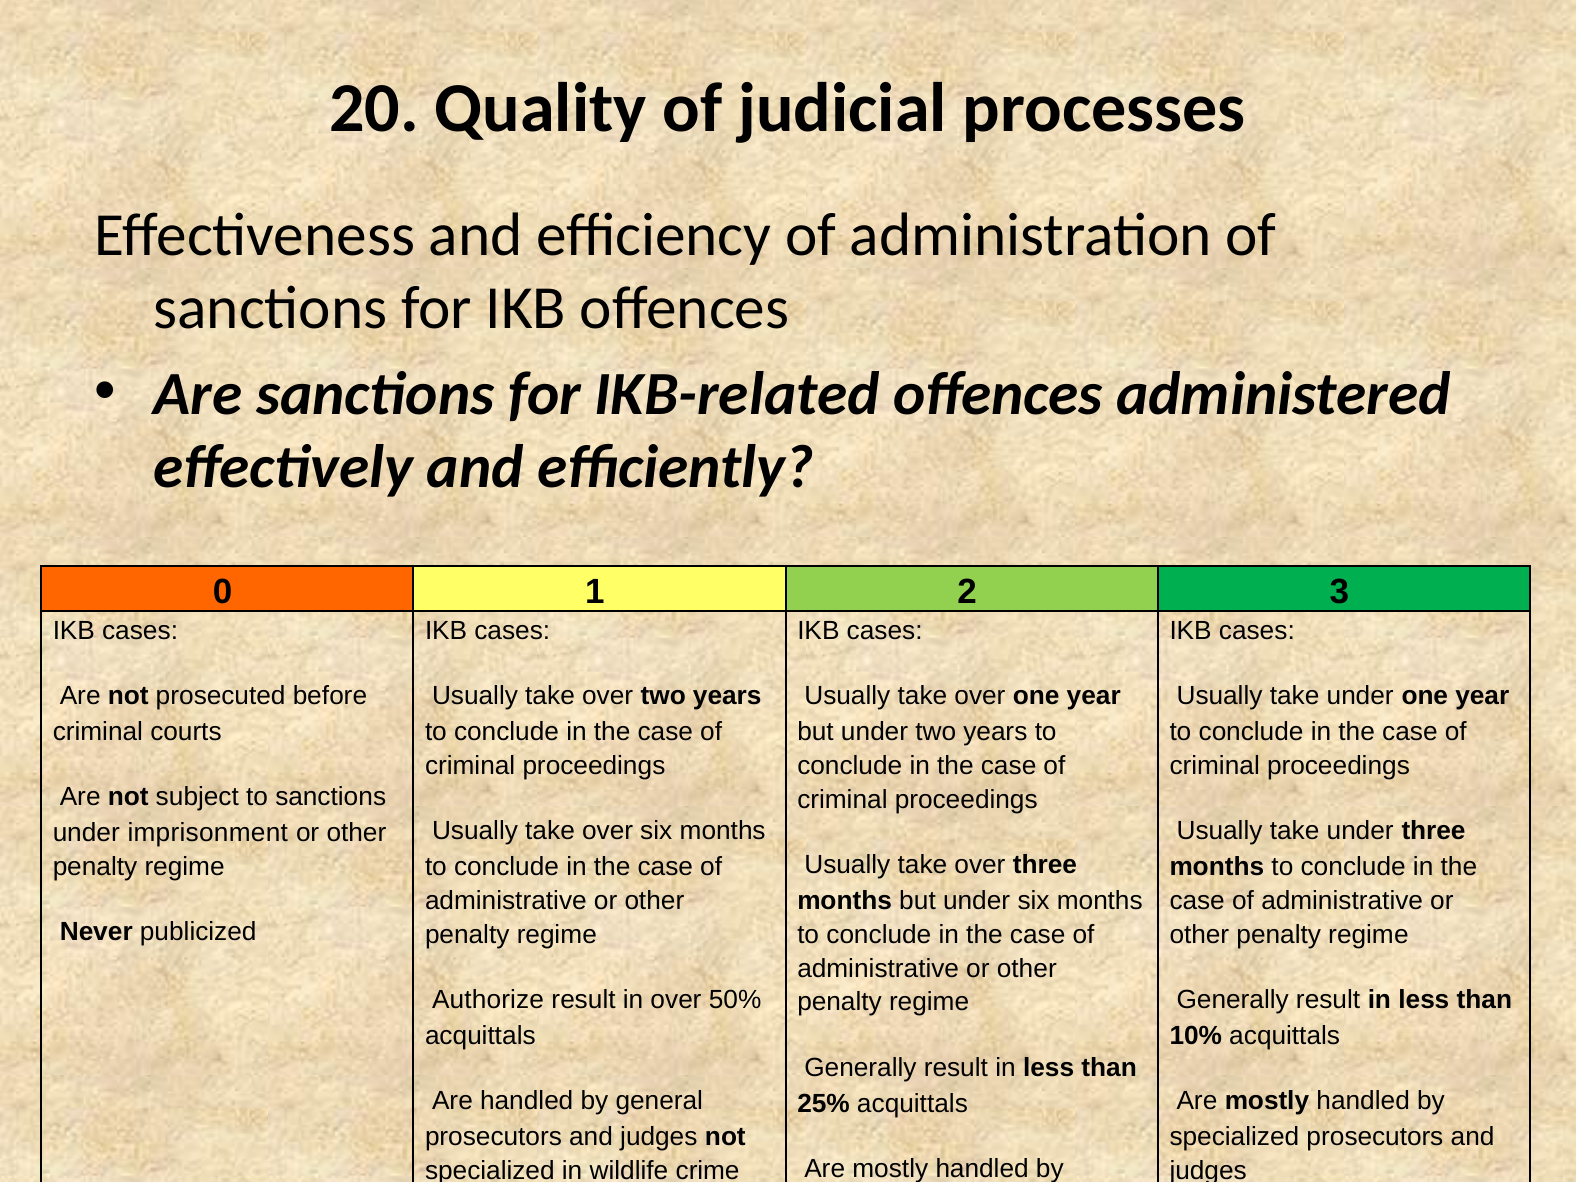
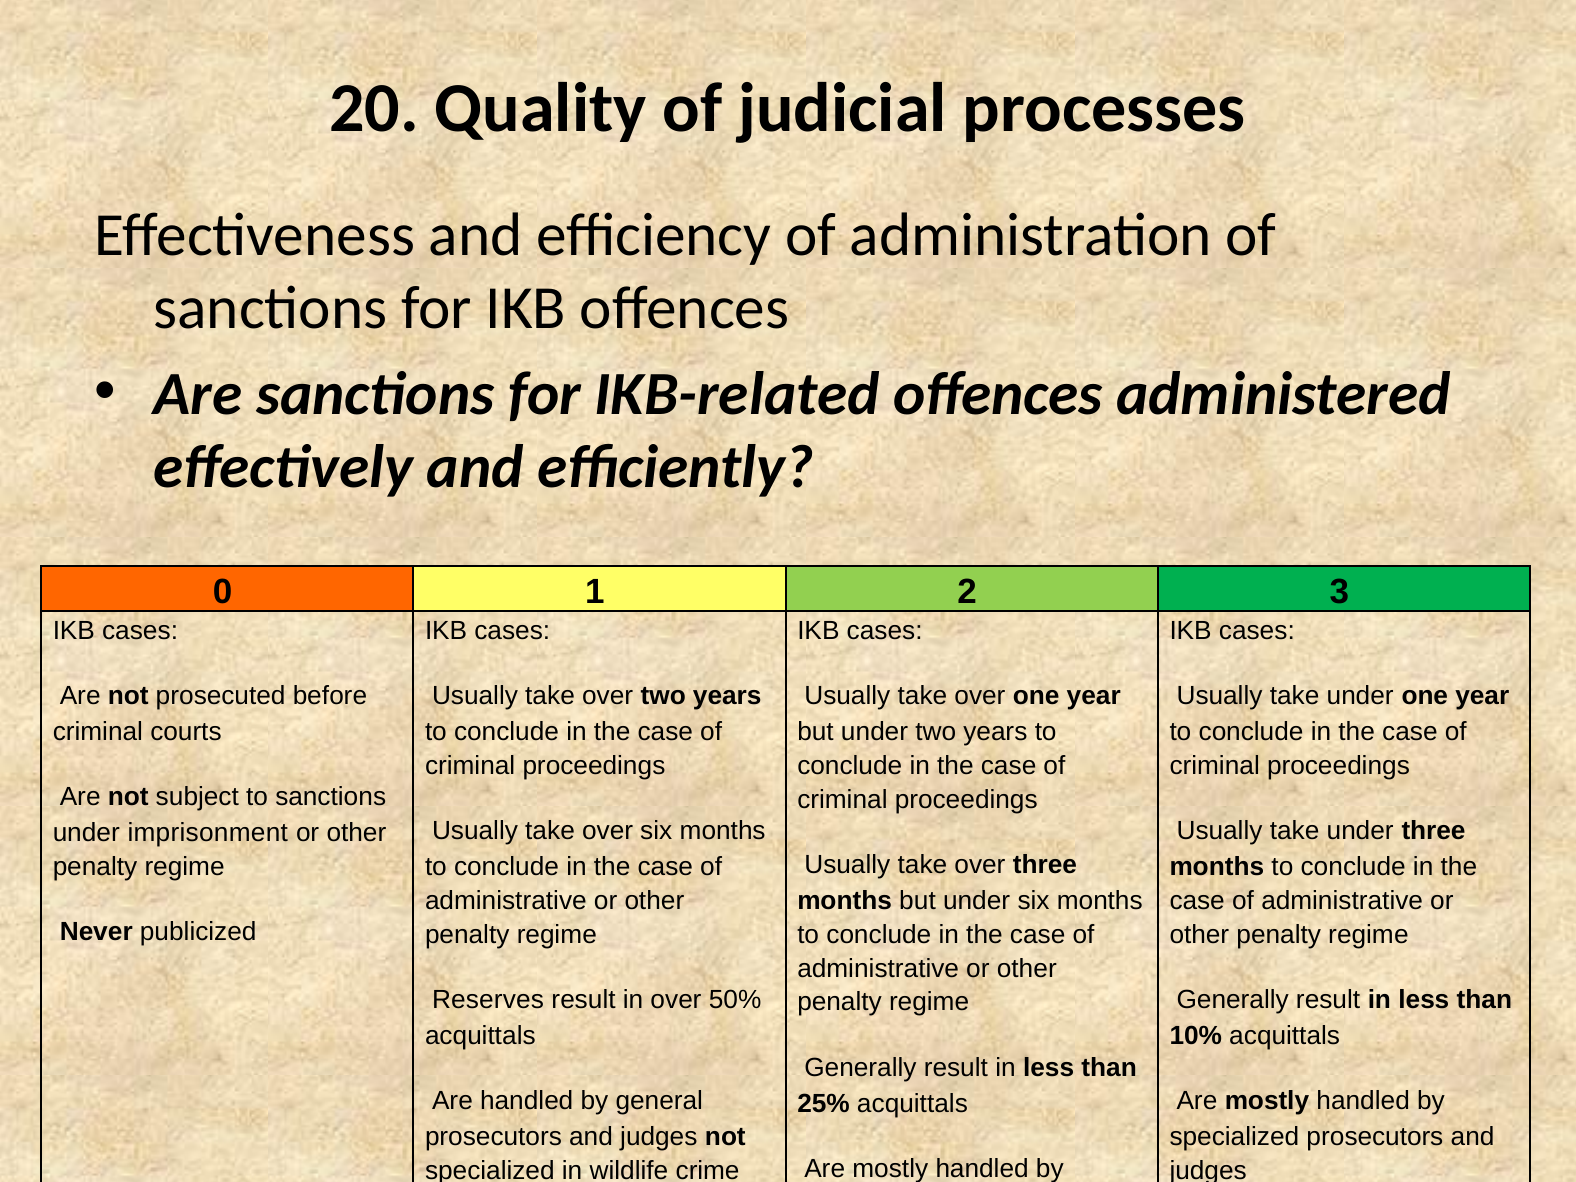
Authorize: Authorize -> Reserves
